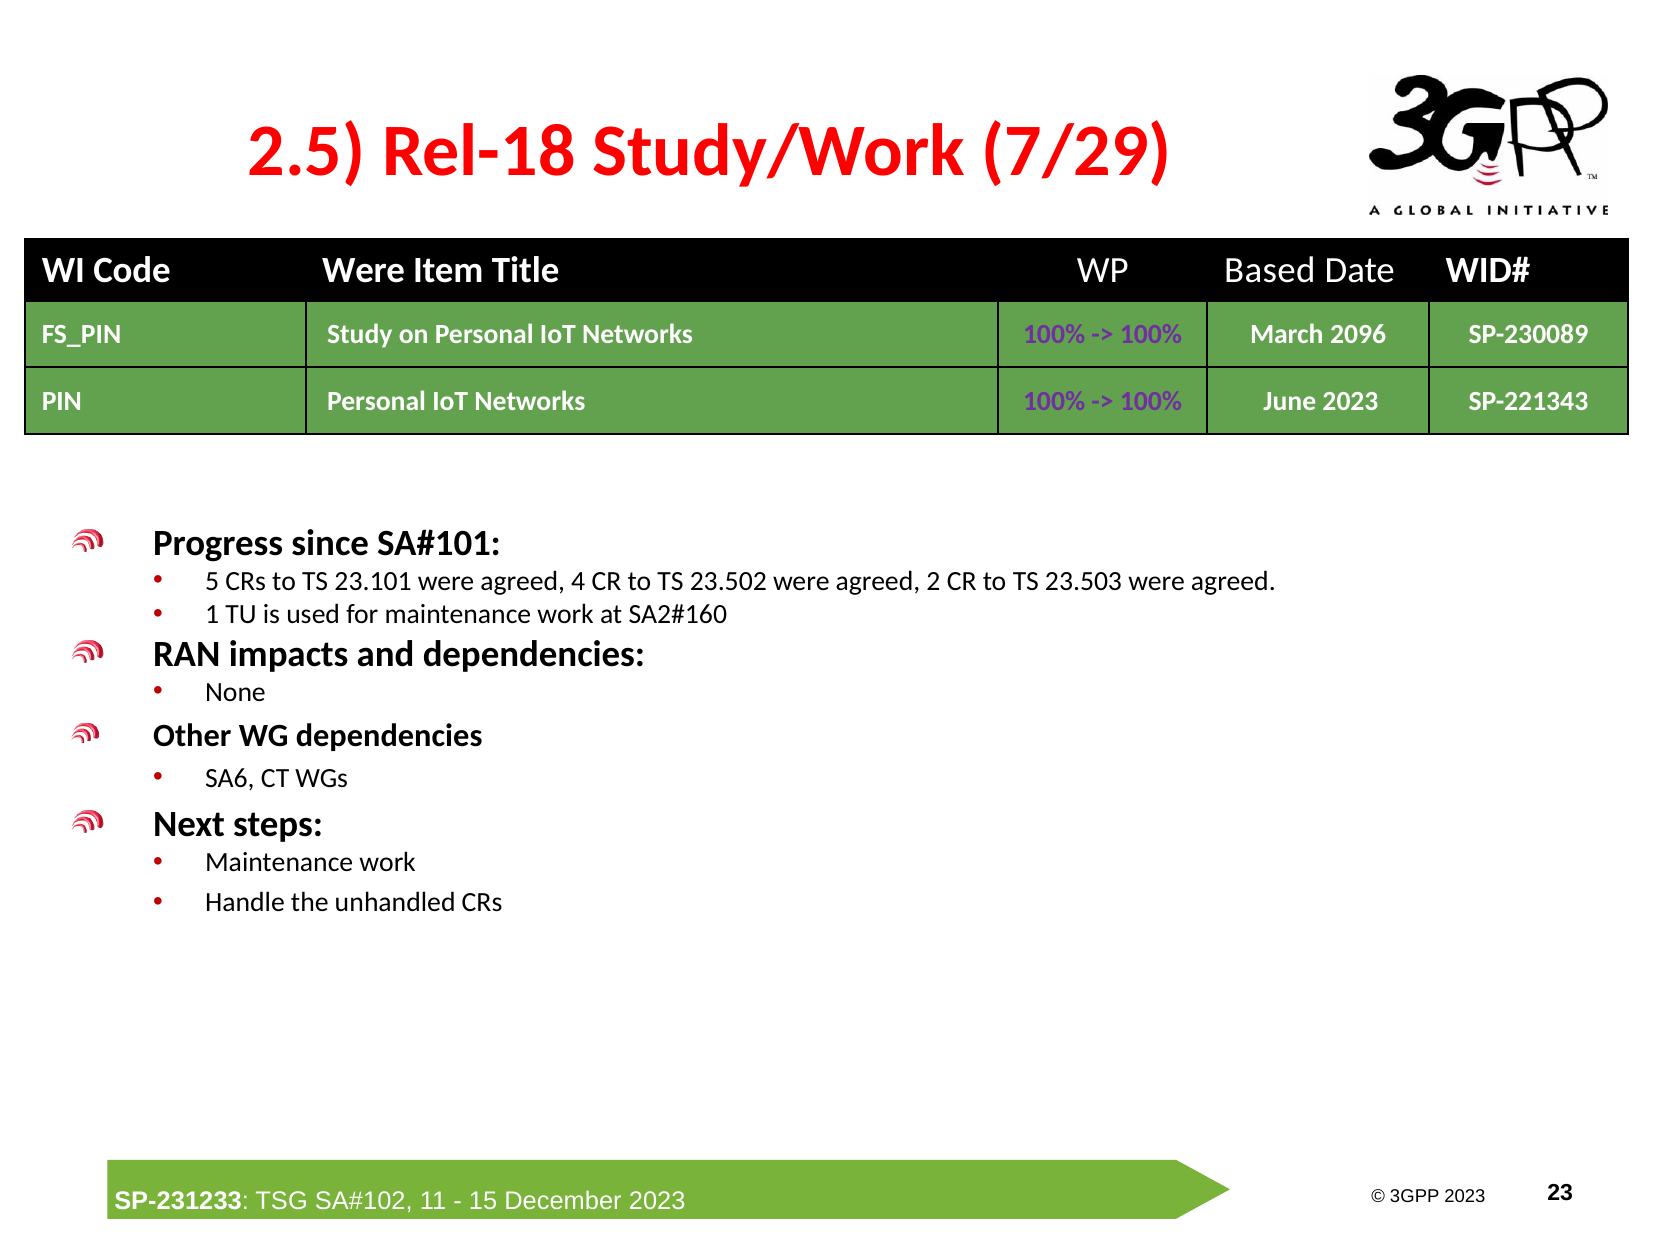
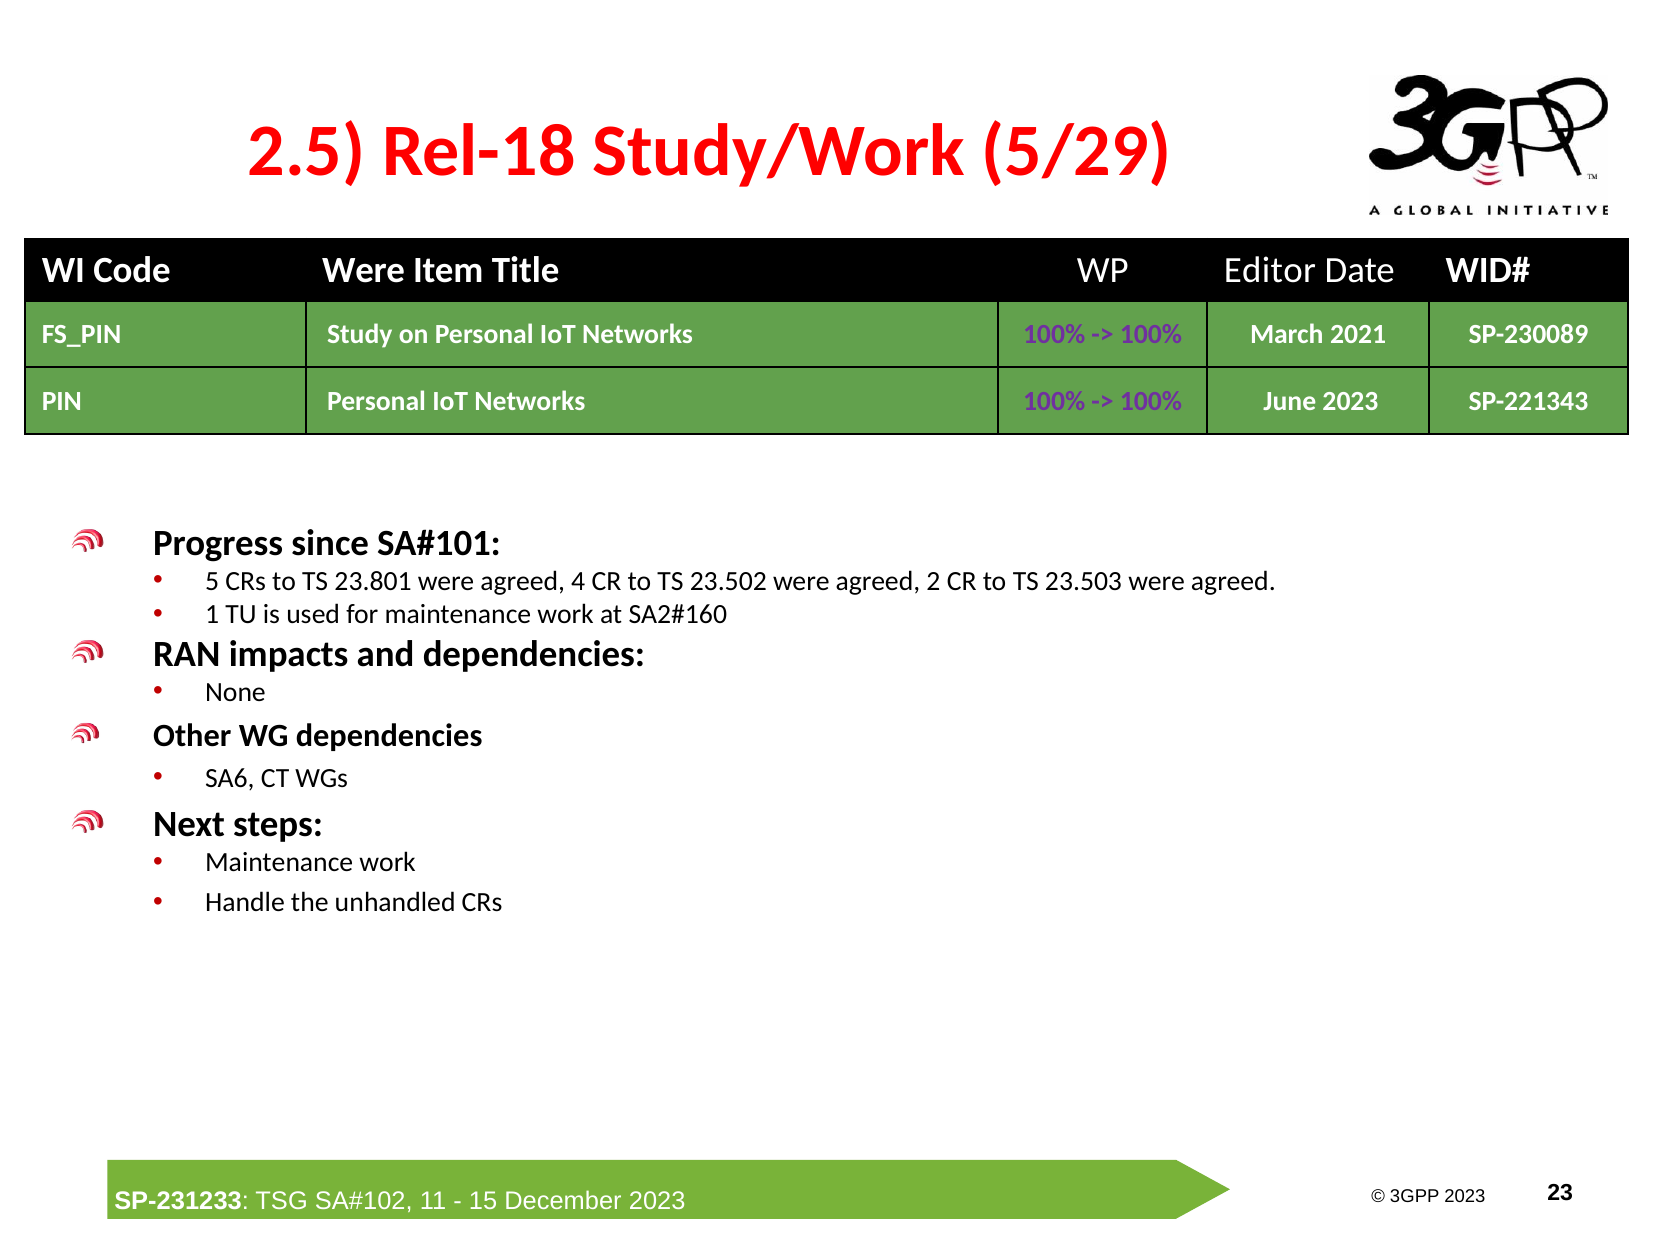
7/29: 7/29 -> 5/29
Based: Based -> Editor
2096: 2096 -> 2021
23.101: 23.101 -> 23.801
